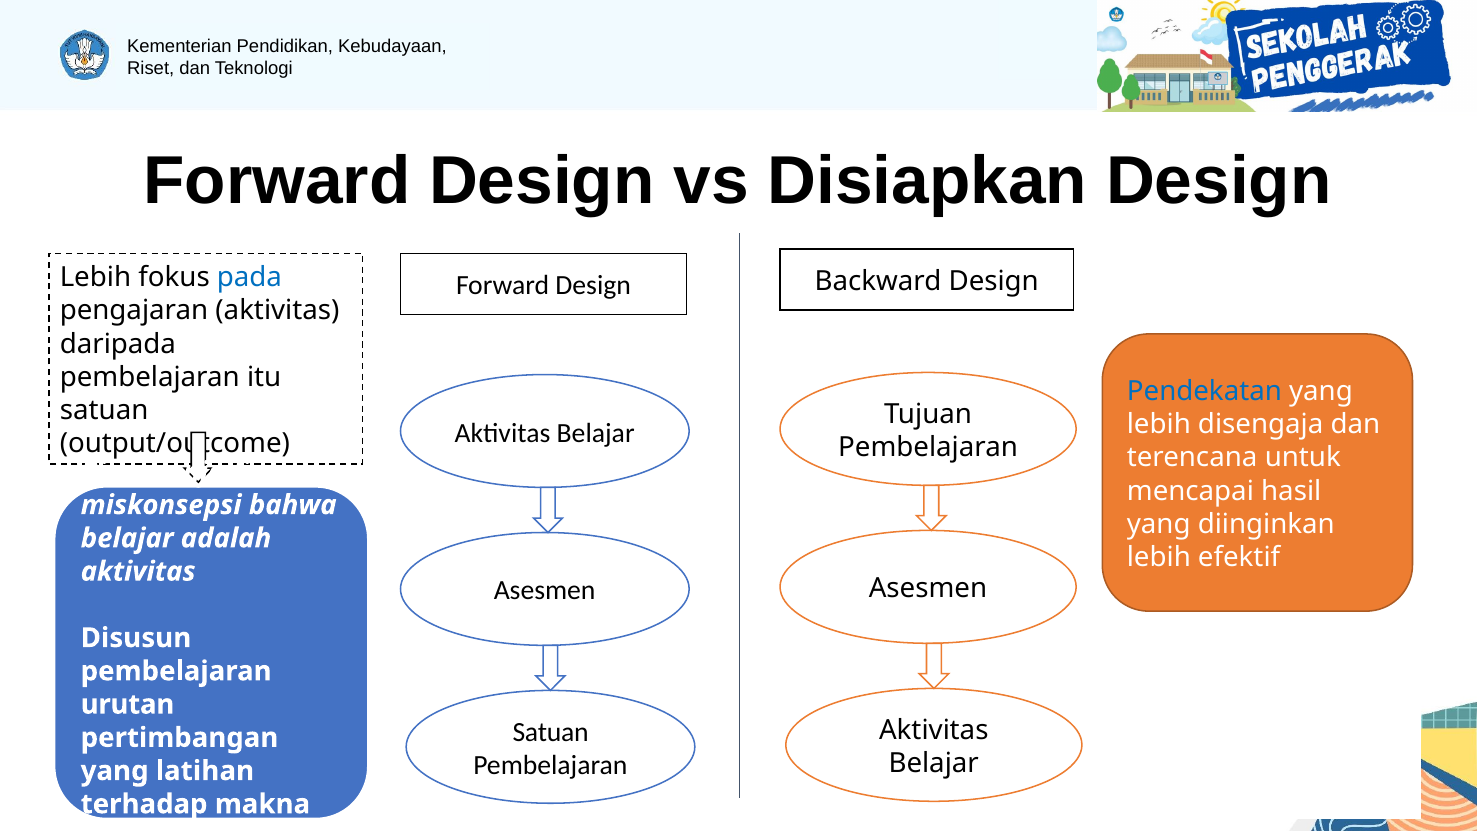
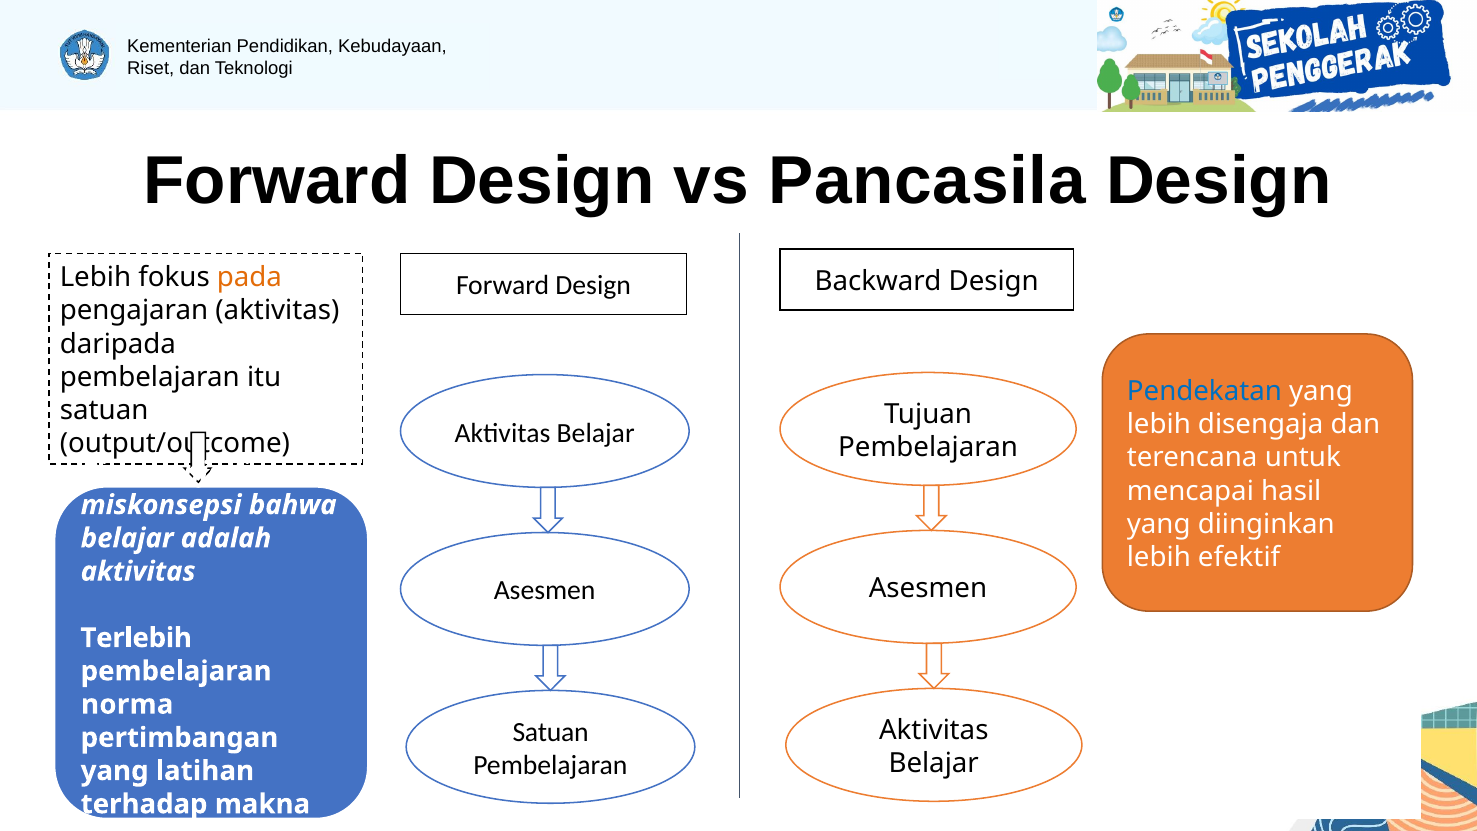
Disiapkan: Disiapkan -> Pancasila
pada colour: blue -> orange
Disusun: Disusun -> Terlebih
urutan: urutan -> norma
